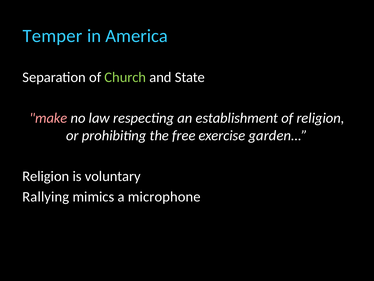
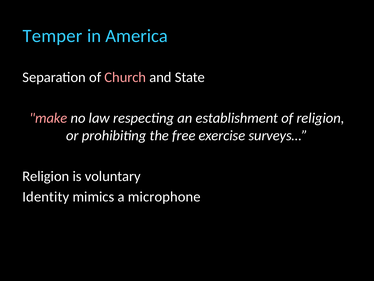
Church colour: light green -> pink
garden…: garden… -> surveys…
Rallying: Rallying -> Identity
